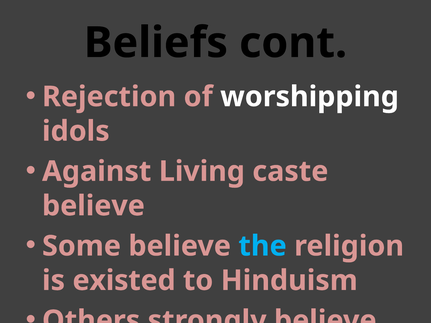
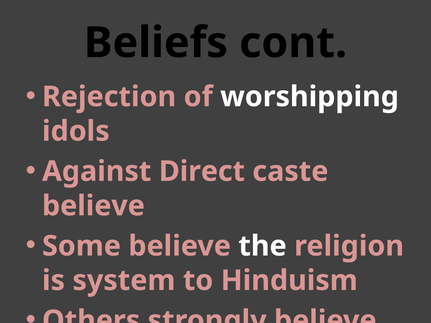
Against Living: Living -> Direct
the colour: light blue -> white
existed: existed -> system
